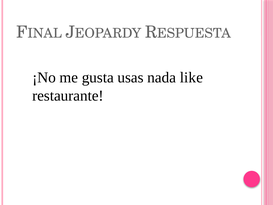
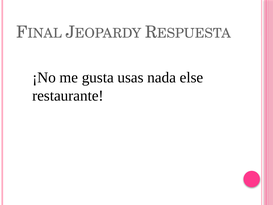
like: like -> else
